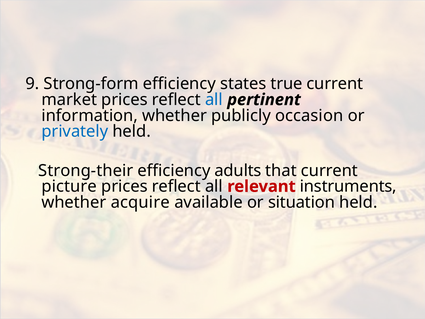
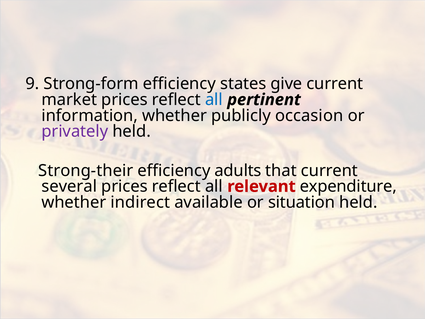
true: true -> give
privately colour: blue -> purple
picture: picture -> several
instruments: instruments -> expenditure
acquire: acquire -> indirect
